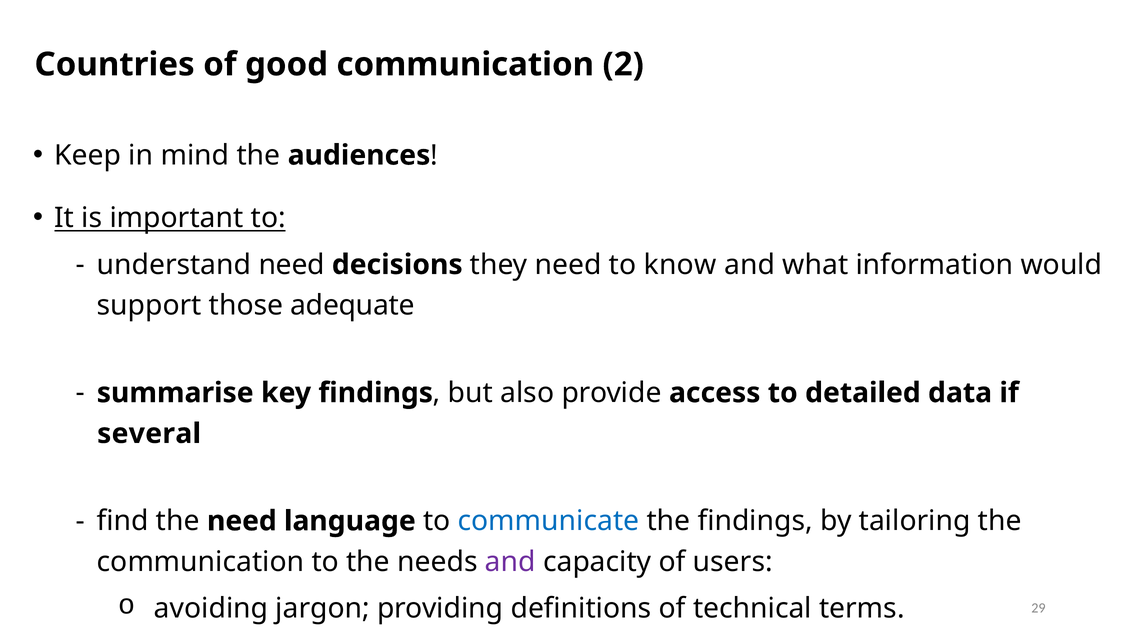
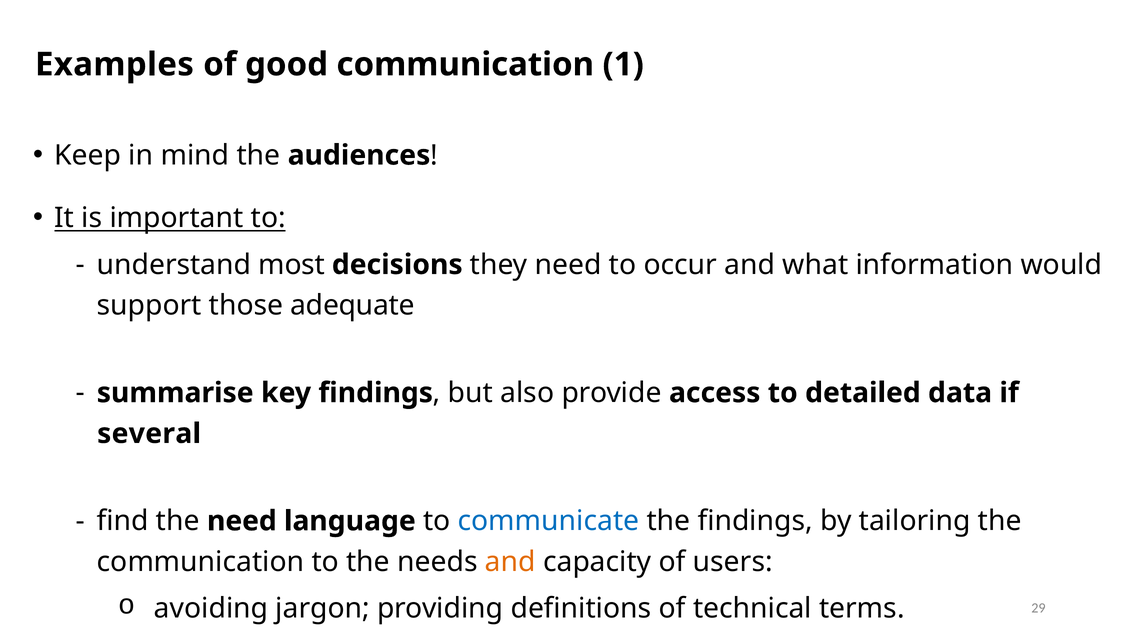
Countries: Countries -> Examples
2: 2 -> 1
understand need: need -> most
know: know -> occur
and at (510, 562) colour: purple -> orange
